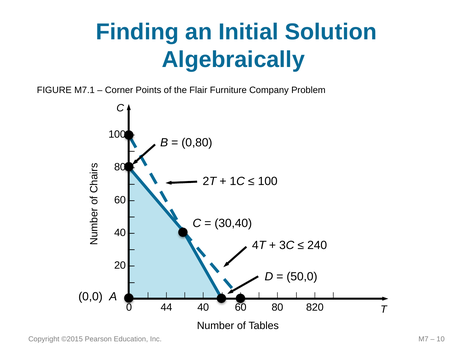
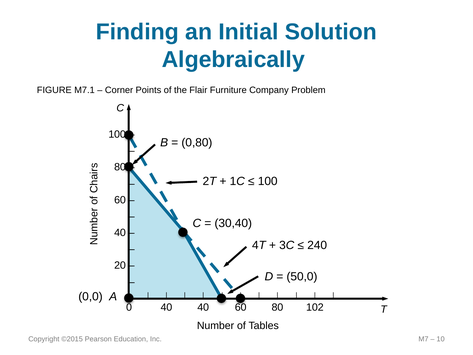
44 at (166, 307): 44 -> 40
820: 820 -> 102
